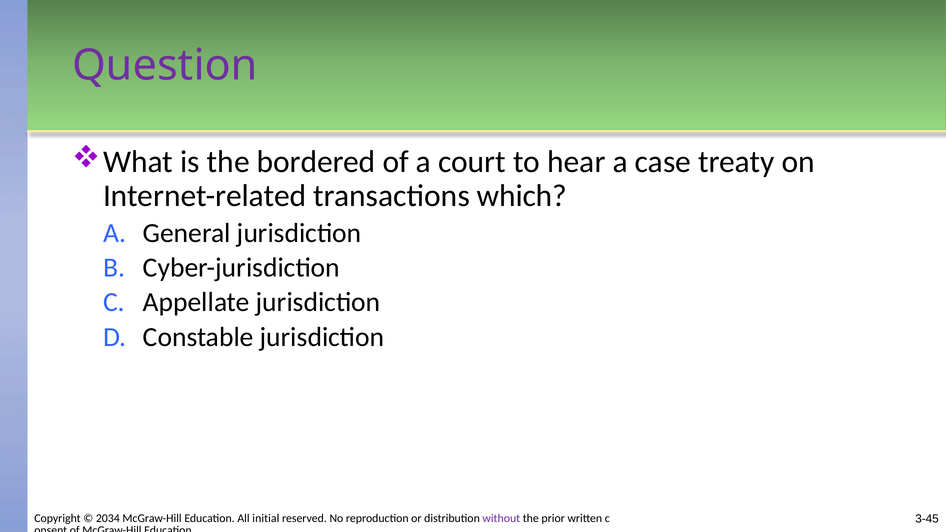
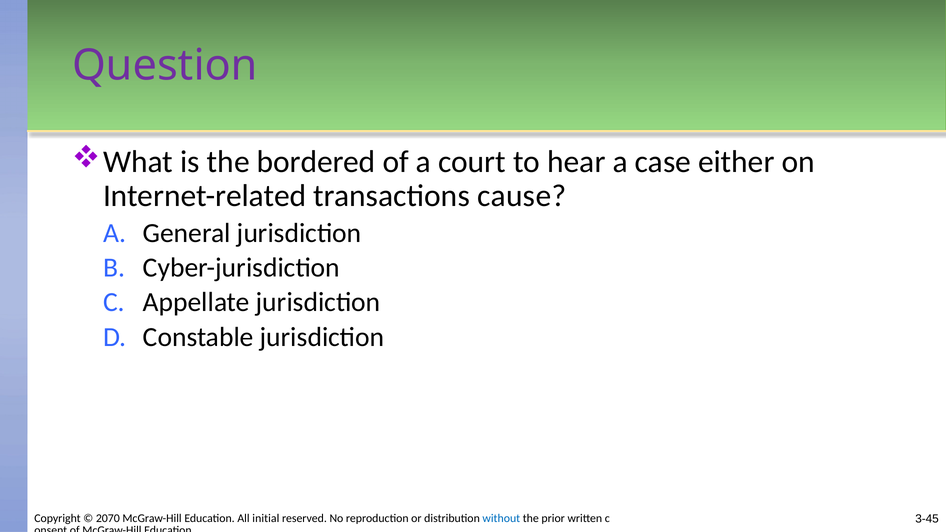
treaty: treaty -> either
which: which -> cause
2034: 2034 -> 2070
without colour: purple -> blue
